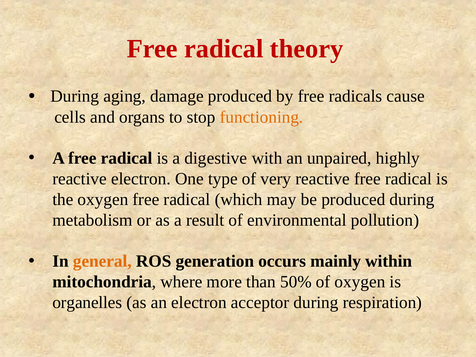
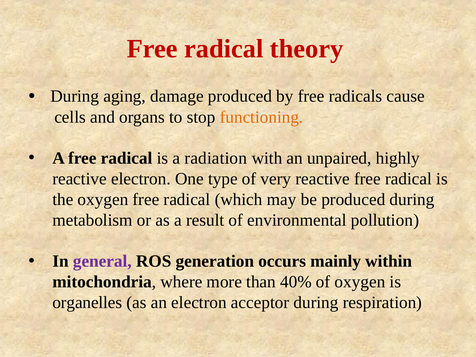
digestive: digestive -> radiation
general colour: orange -> purple
50%: 50% -> 40%
